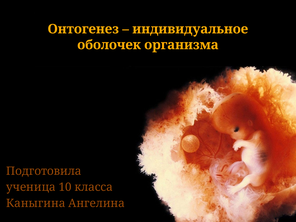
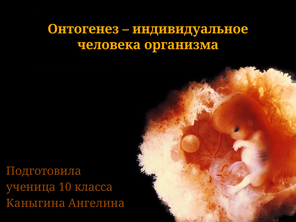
оболочек: оболочек -> человека
